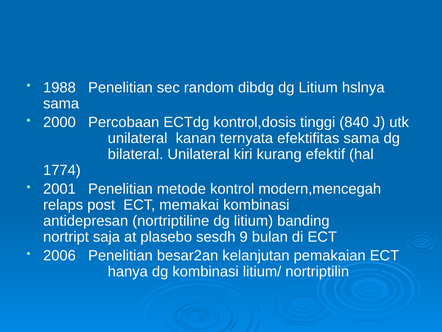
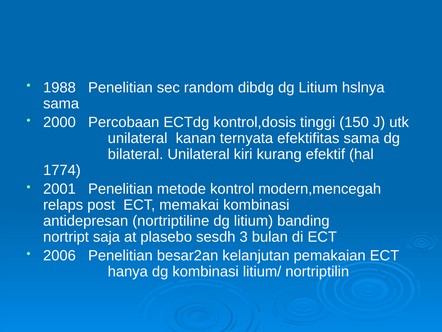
840: 840 -> 150
9: 9 -> 3
